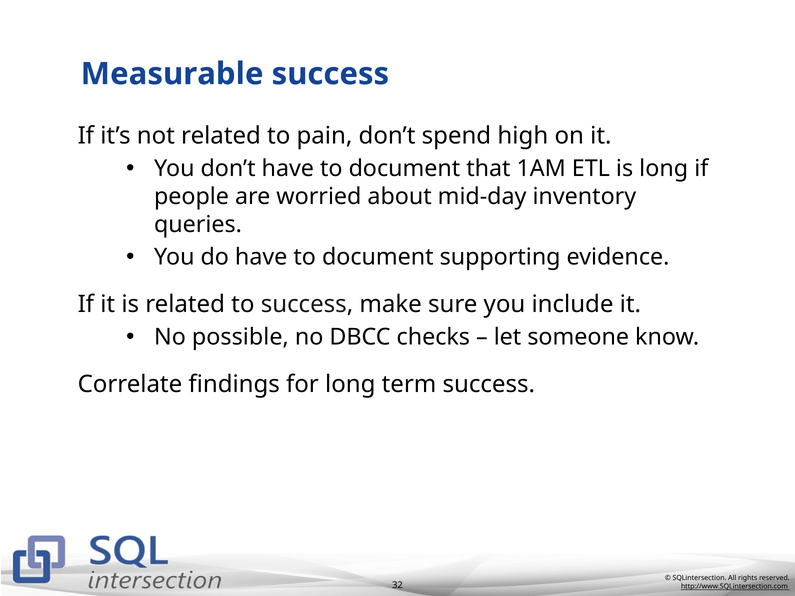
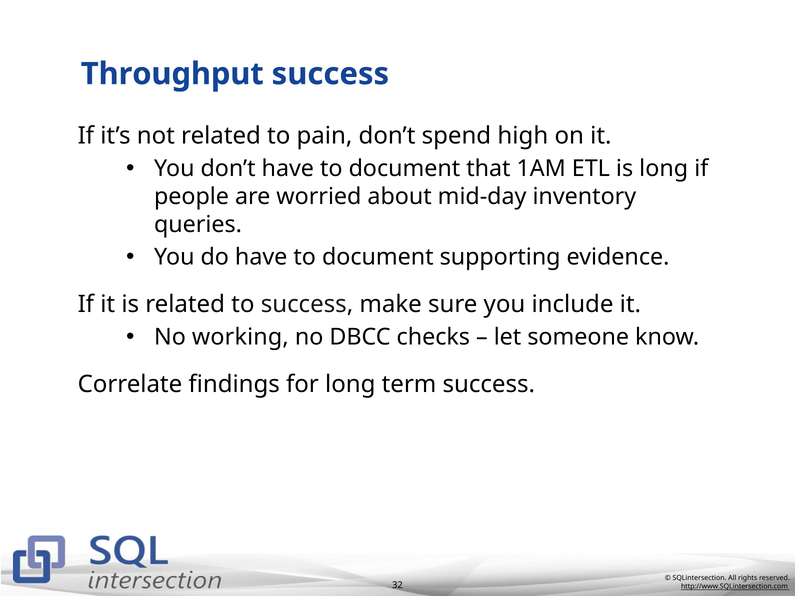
Measurable: Measurable -> Throughput
possible: possible -> working
